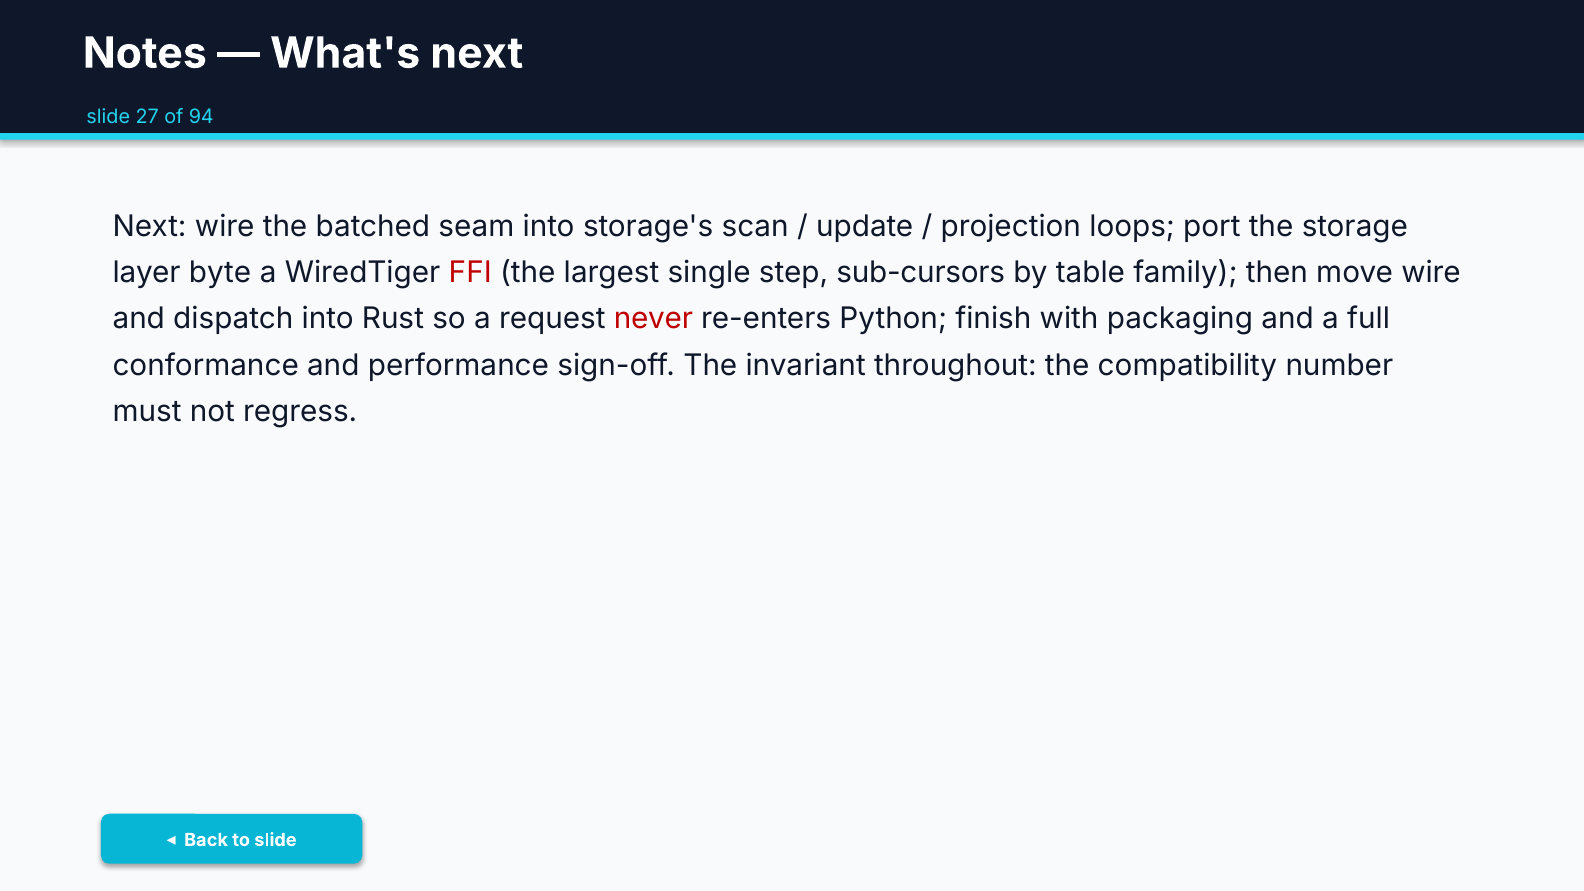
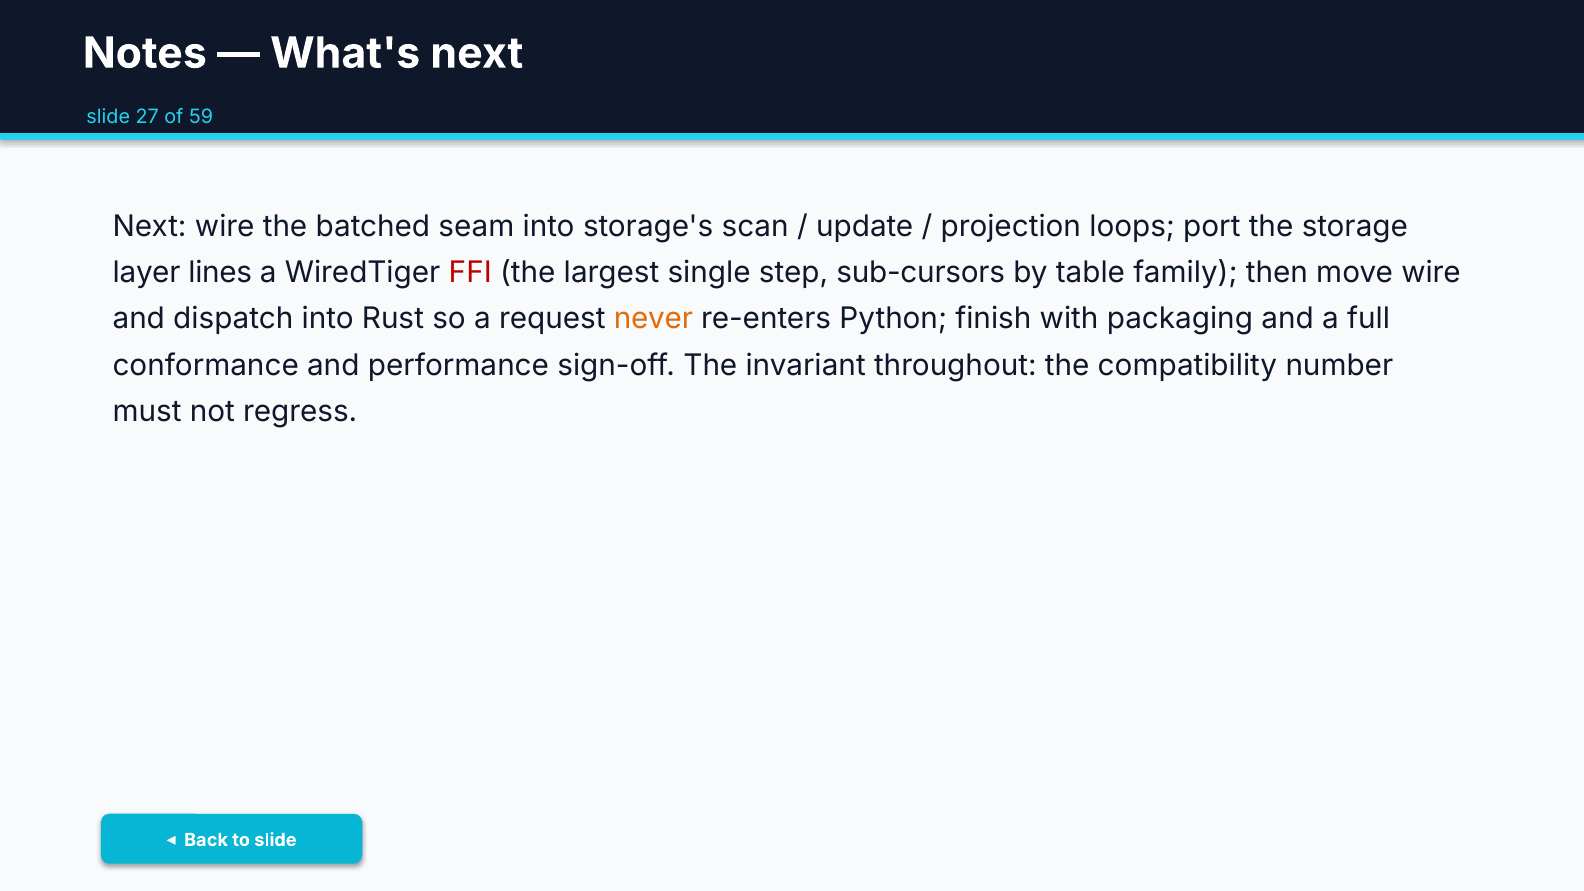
94: 94 -> 59
byte: byte -> lines
never colour: red -> orange
